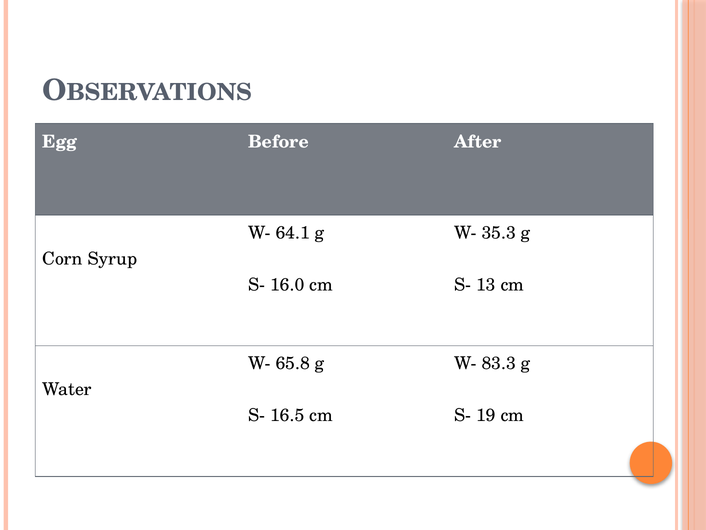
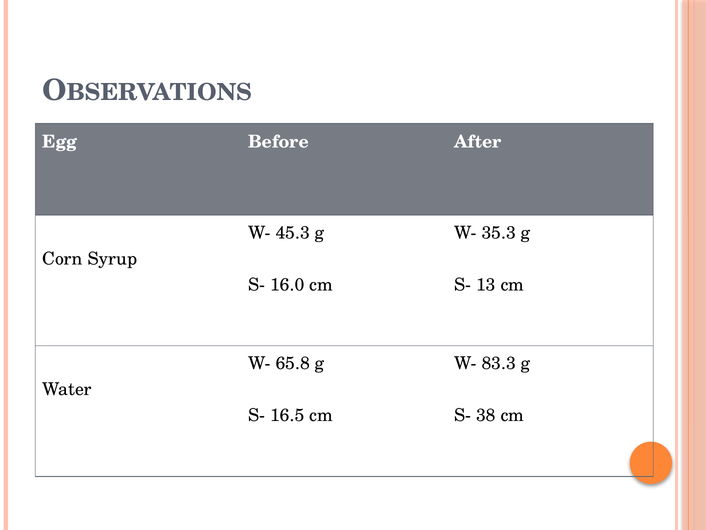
64.1: 64.1 -> 45.3
19: 19 -> 38
